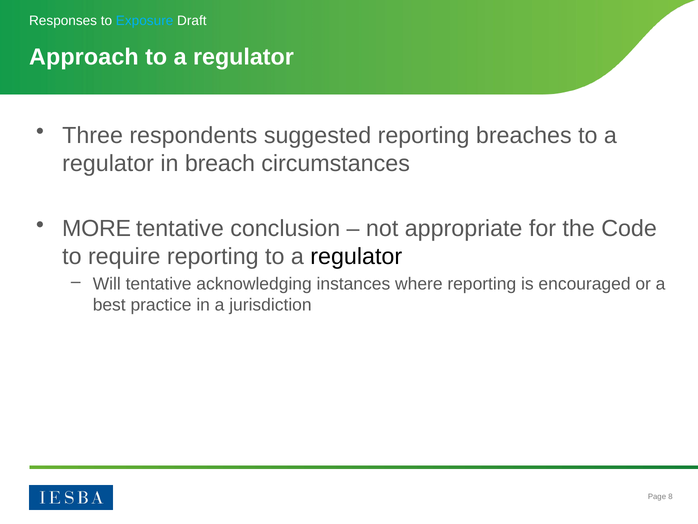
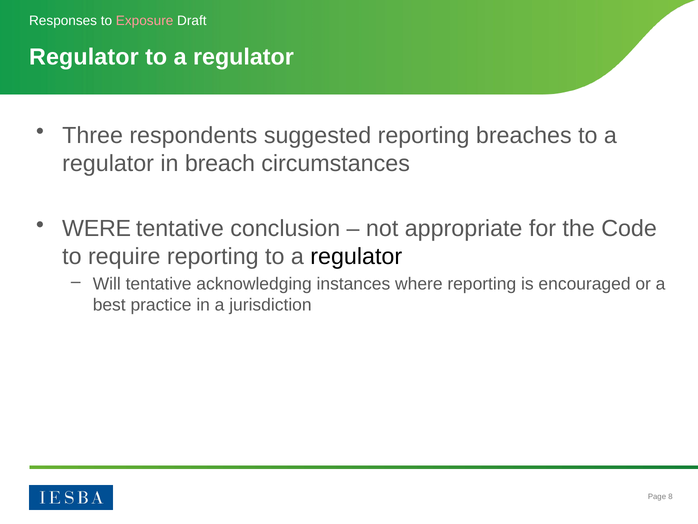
Exposure colour: light blue -> pink
Approach at (84, 57): Approach -> Regulator
MORE: MORE -> WERE
